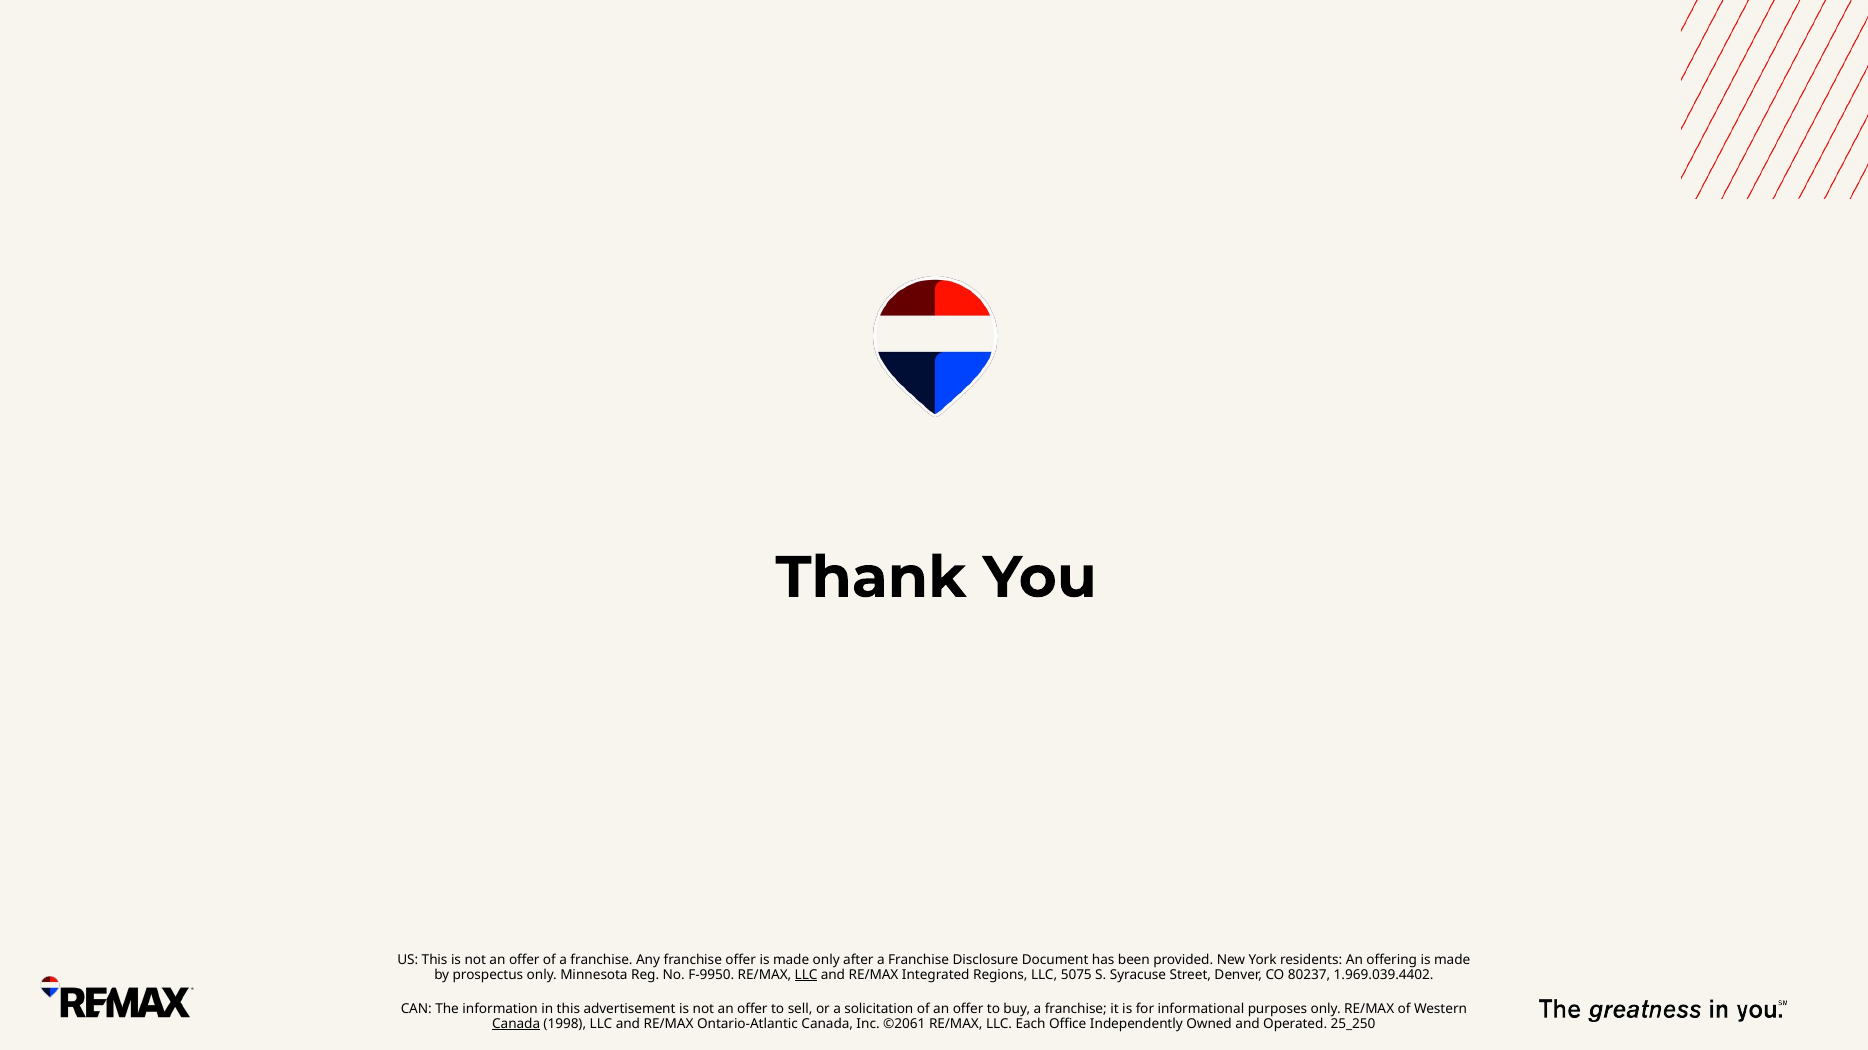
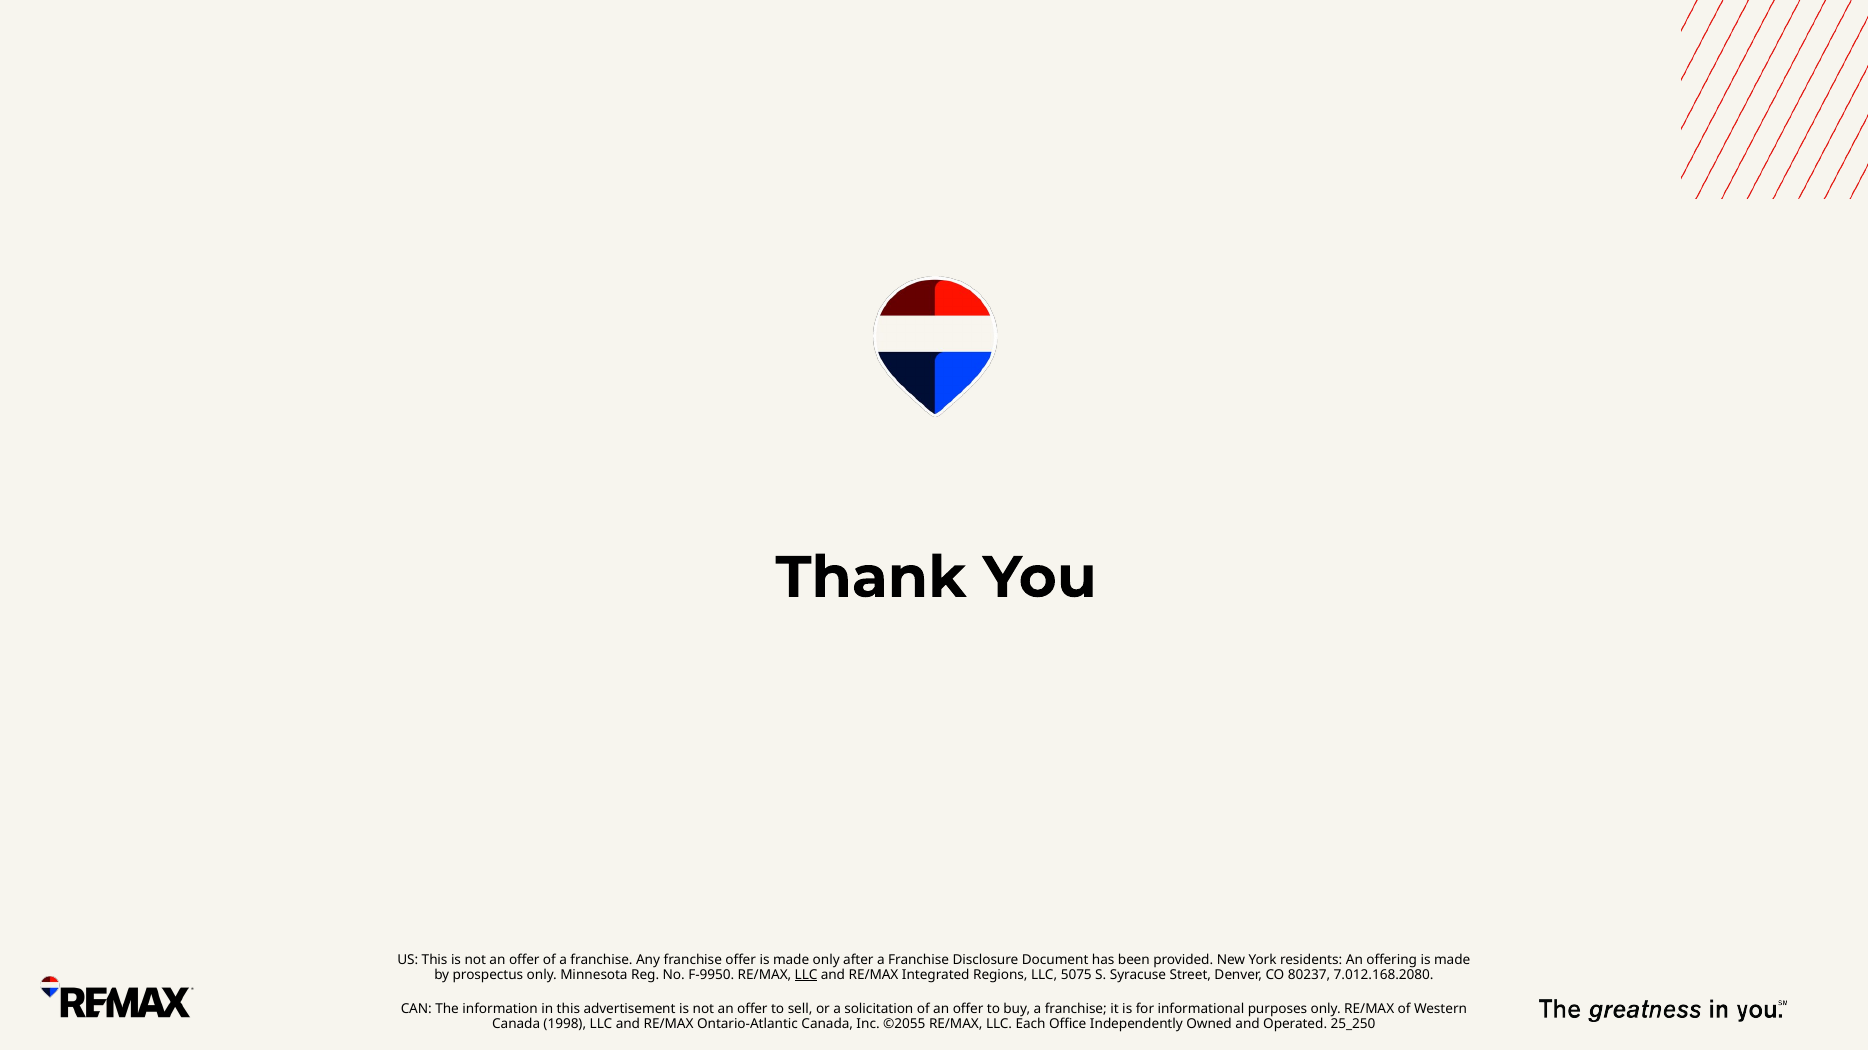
1.969.039.4402: 1.969.039.4402 -> 7.012.168.2080
Canada at (516, 1025) underline: present -> none
©2061: ©2061 -> ©2055
